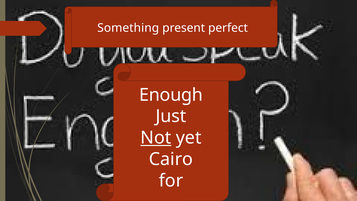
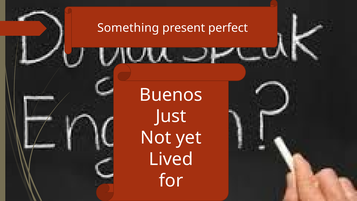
Enough: Enough -> Buenos
Not underline: present -> none
Cairo: Cairo -> Lived
